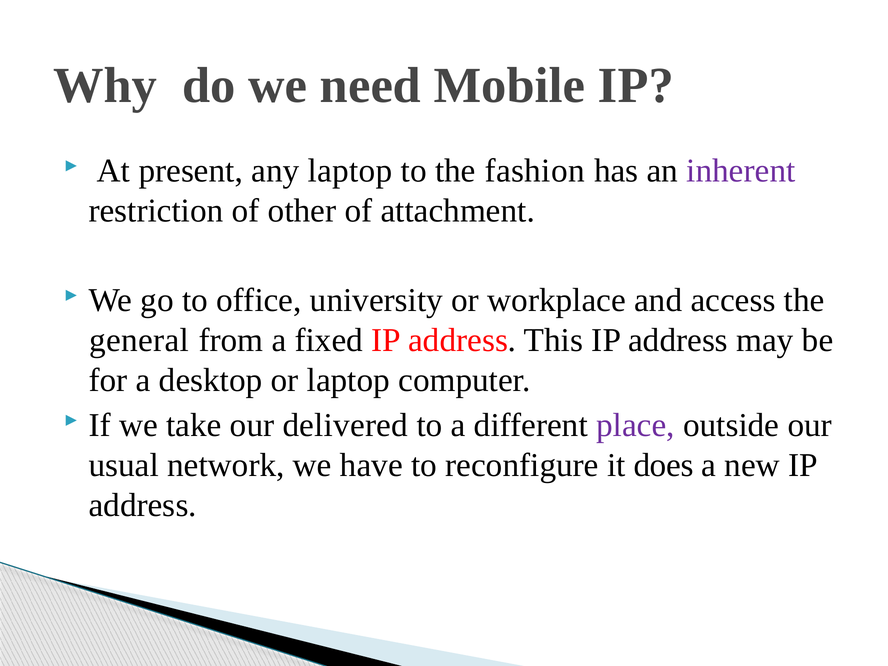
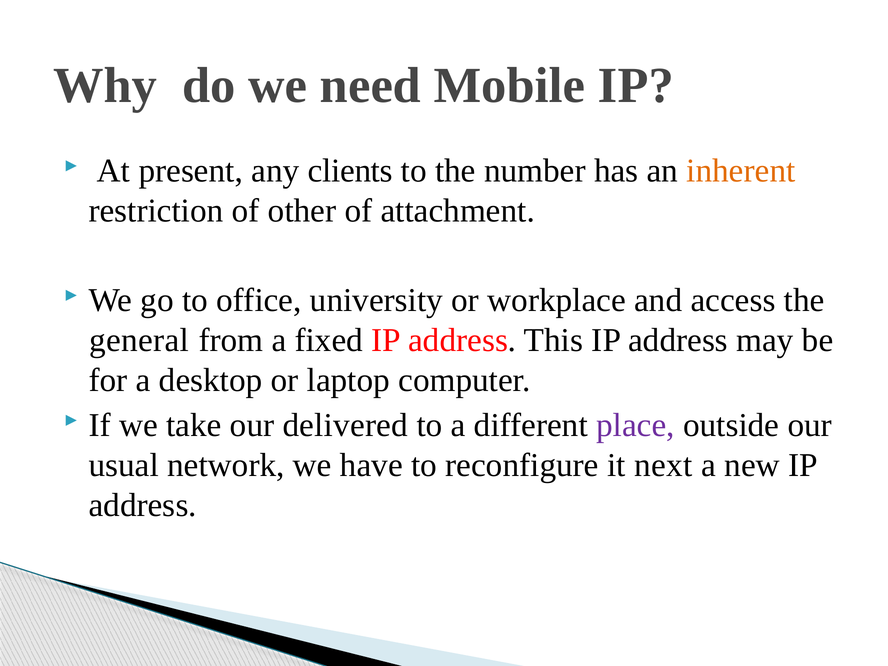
any laptop: laptop -> clients
fashion: fashion -> number
inherent colour: purple -> orange
does: does -> next
